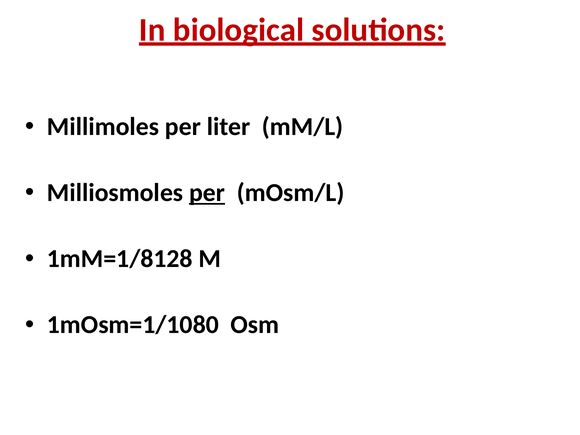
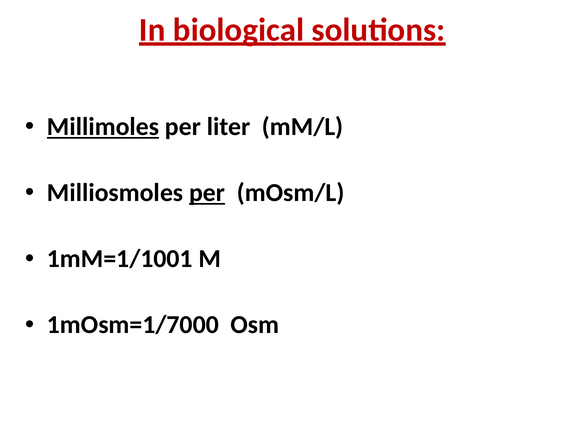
Millimoles underline: none -> present
1mM=1/8128: 1mM=1/8128 -> 1mM=1/1001
1mOsm=1/1080: 1mOsm=1/1080 -> 1mOsm=1/7000
